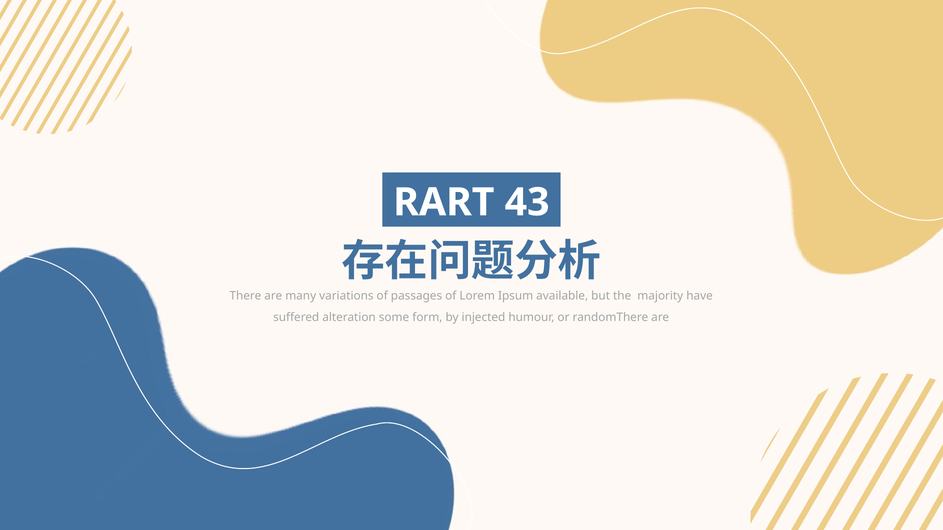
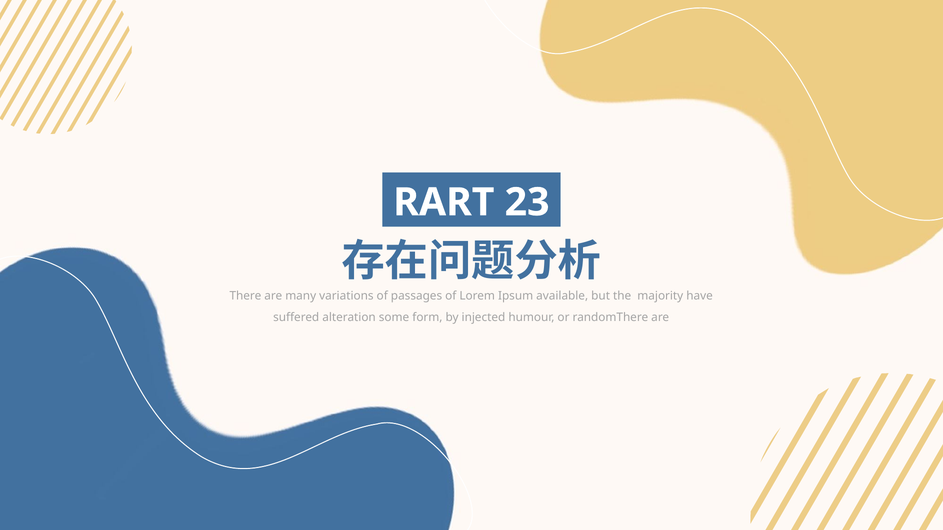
43: 43 -> 23
